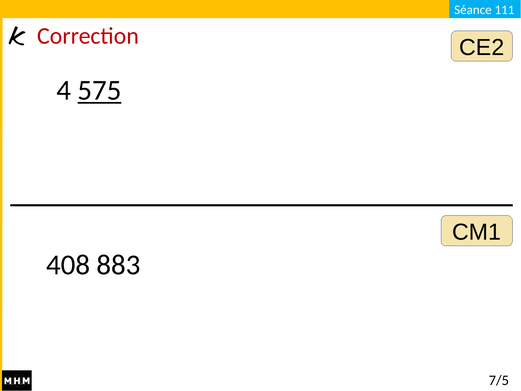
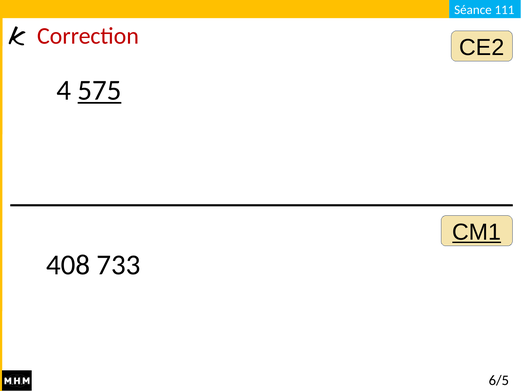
CM1 underline: none -> present
883: 883 -> 733
7/5: 7/5 -> 6/5
